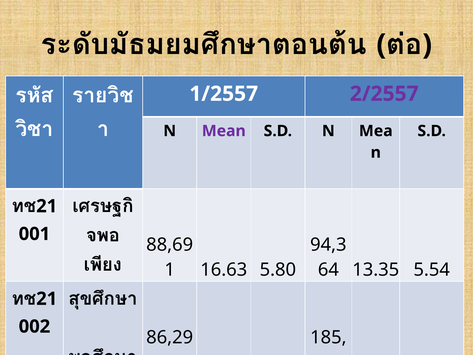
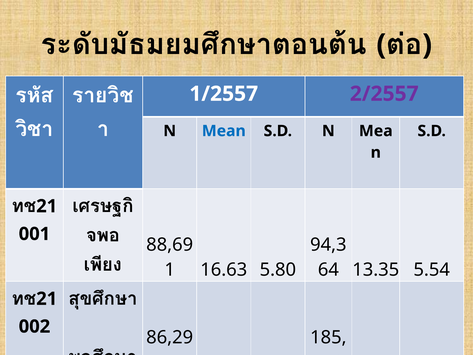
Mean colour: purple -> blue
